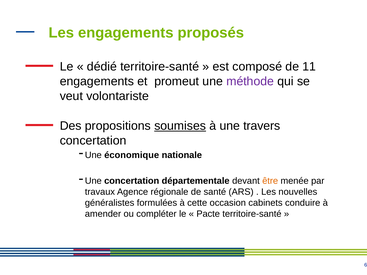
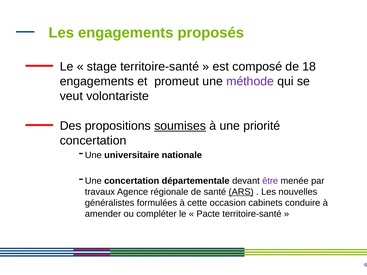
dédié: dédié -> stage
11: 11 -> 18
travers: travers -> priorité
économique: économique -> universitaire
être colour: orange -> purple
ARS underline: none -> present
